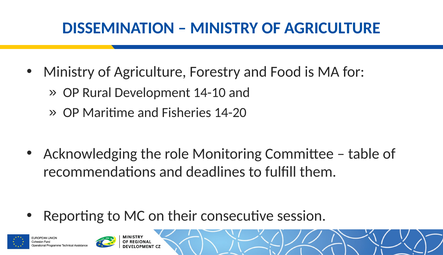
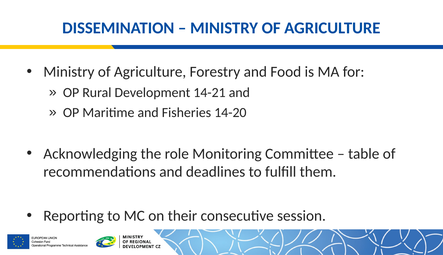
14-10: 14-10 -> 14-21
